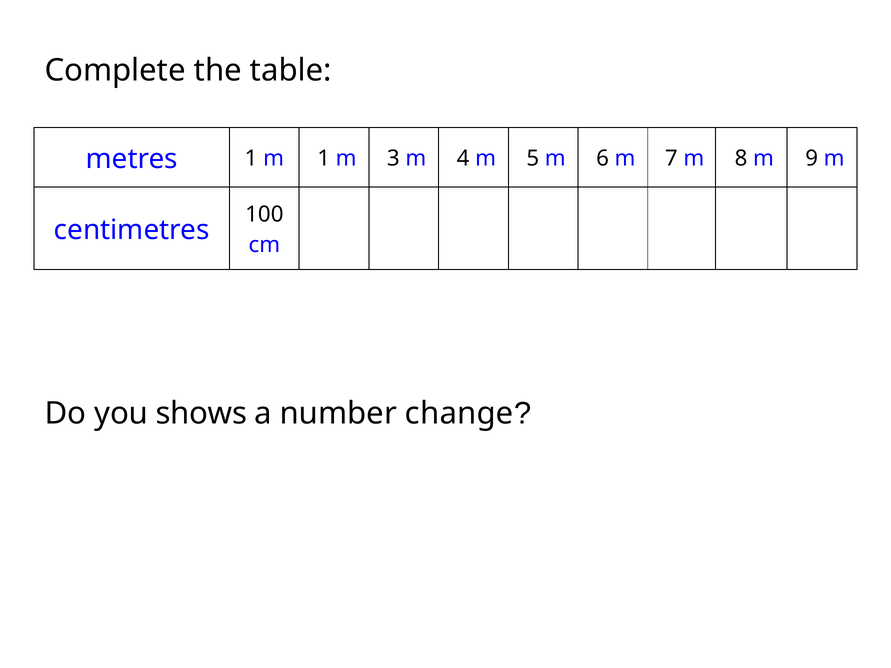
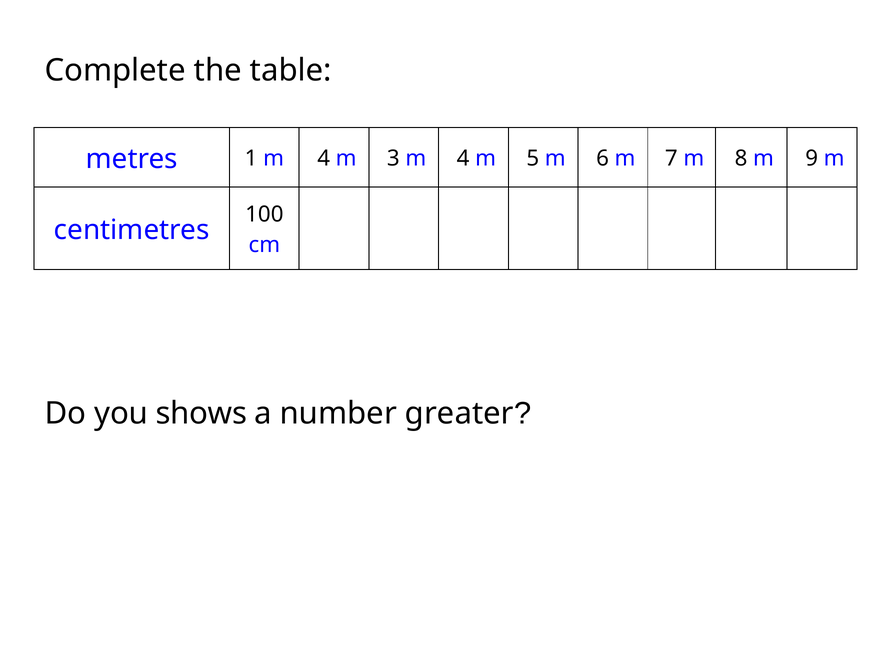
1 m 1: 1 -> 4
change: change -> greater
